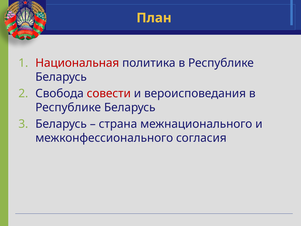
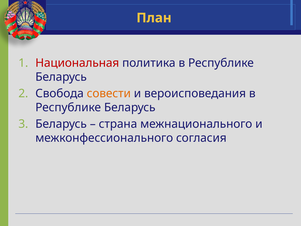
совести colour: red -> orange
